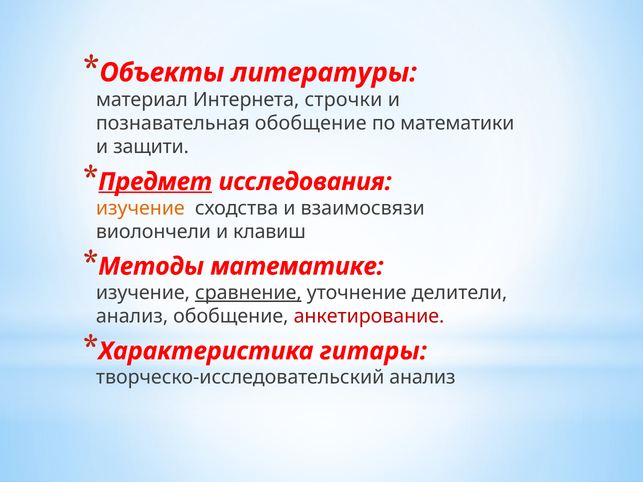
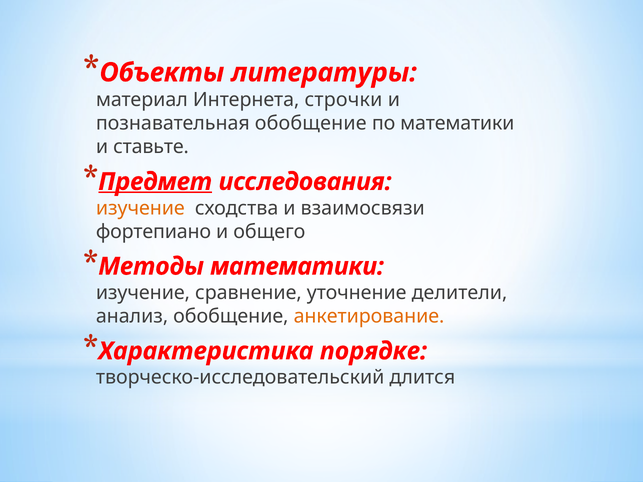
защити: защити -> ставьте
виолончели: виолончели -> фортепиано
клавиш: клавиш -> общего
Методы математике: математике -> математики
сравнение underline: present -> none
анкетирование colour: red -> orange
гитары: гитары -> порядке
творческо-исследовательский анализ: анализ -> длится
